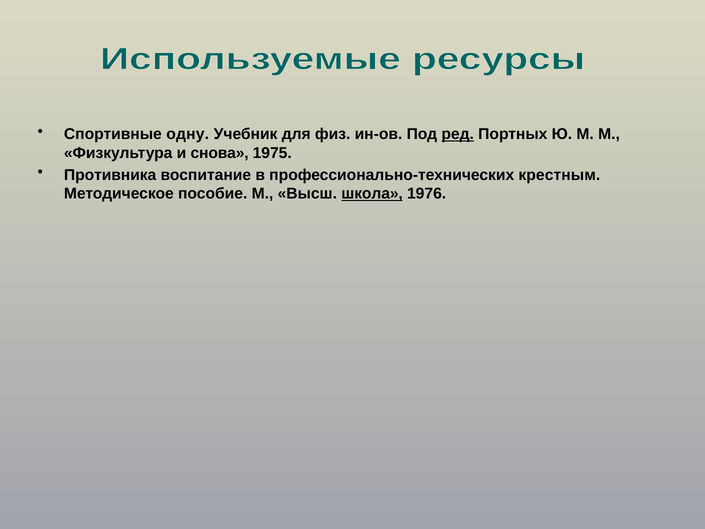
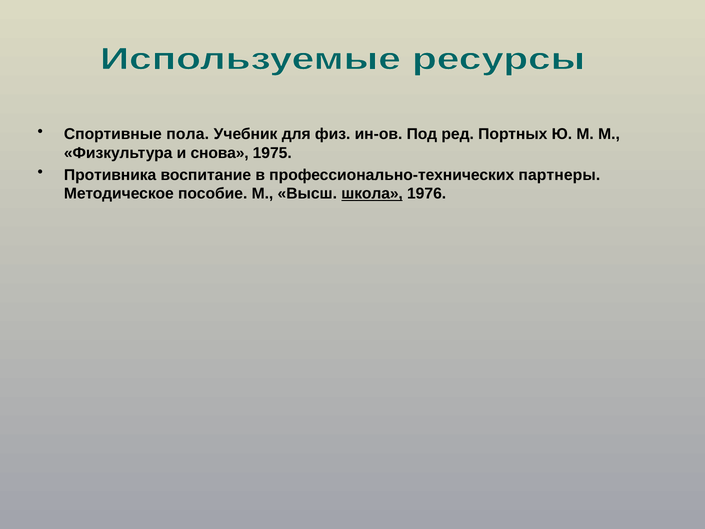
одну: одну -> пола
ред underline: present -> none
крестным: крестным -> партнеры
